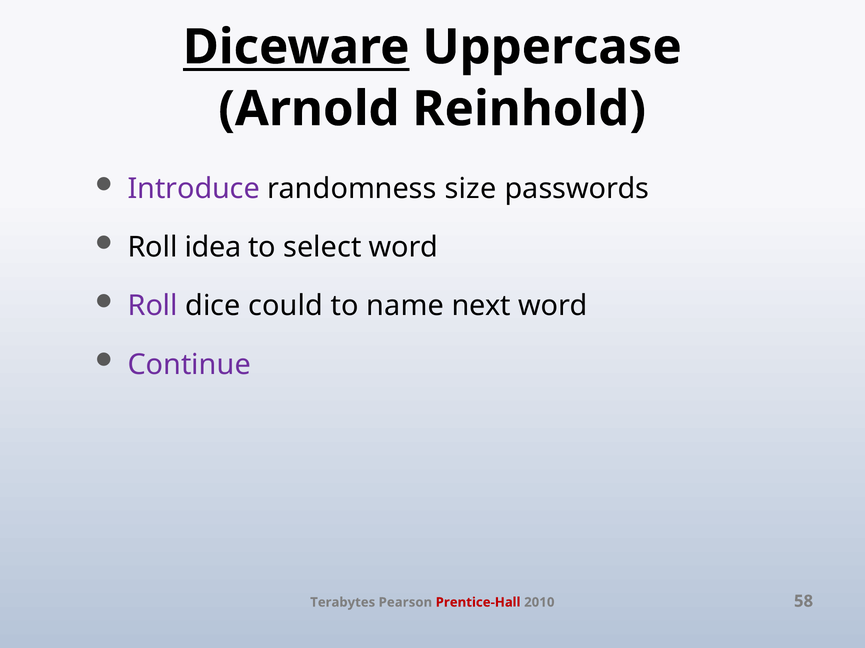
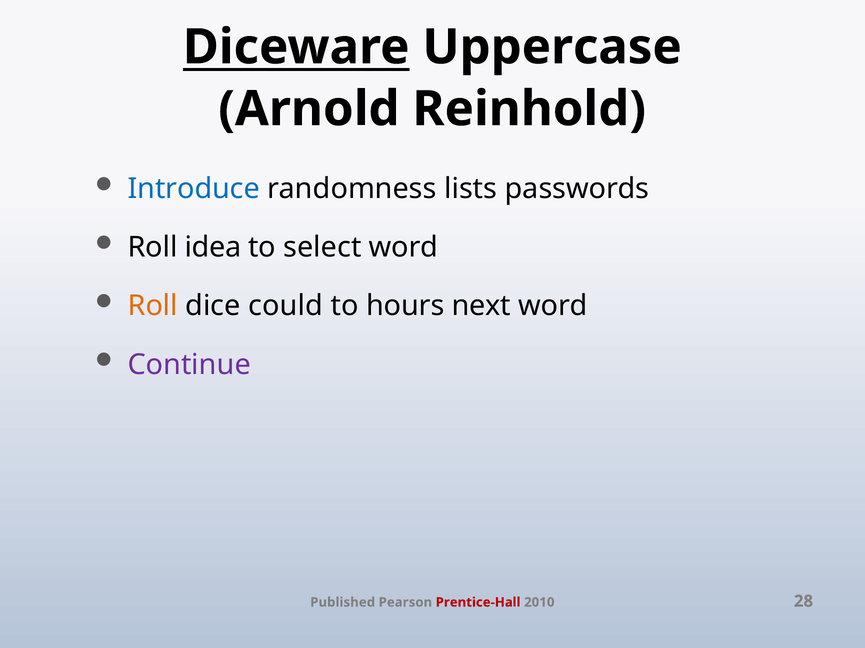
Introduce colour: purple -> blue
size: size -> lists
Roll at (153, 306) colour: purple -> orange
name: name -> hours
Terabytes: Terabytes -> Published
58: 58 -> 28
